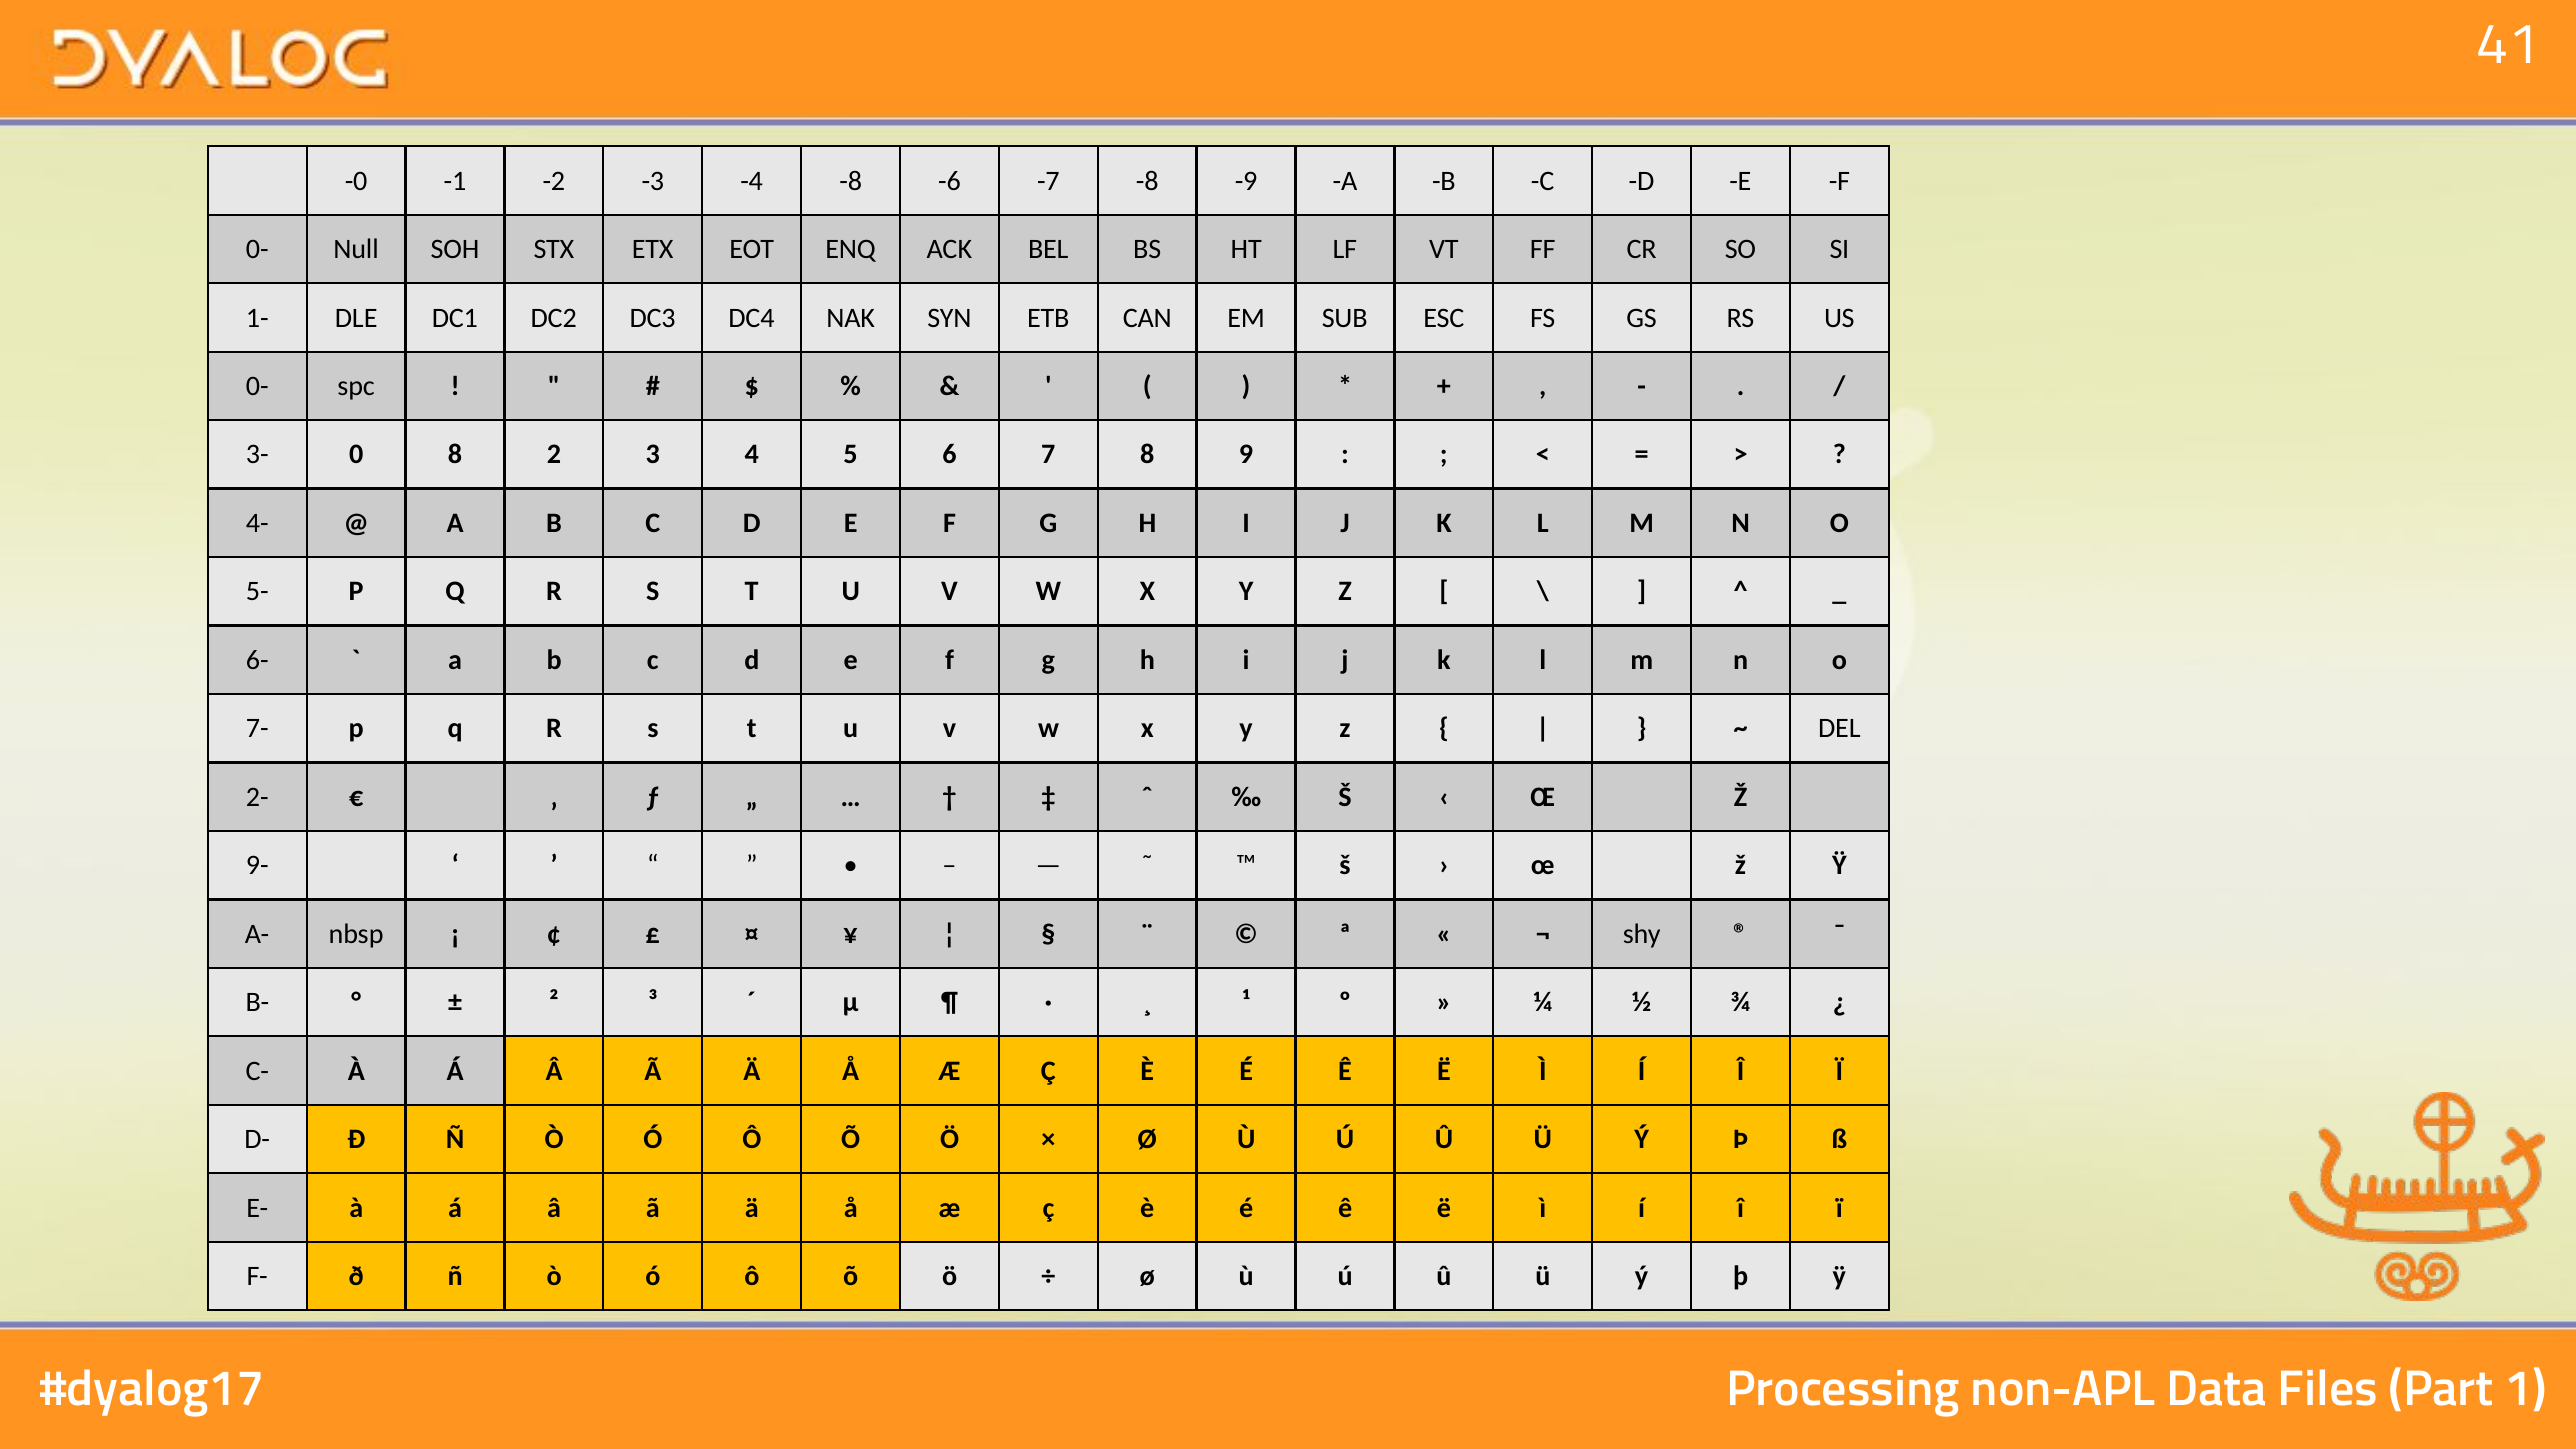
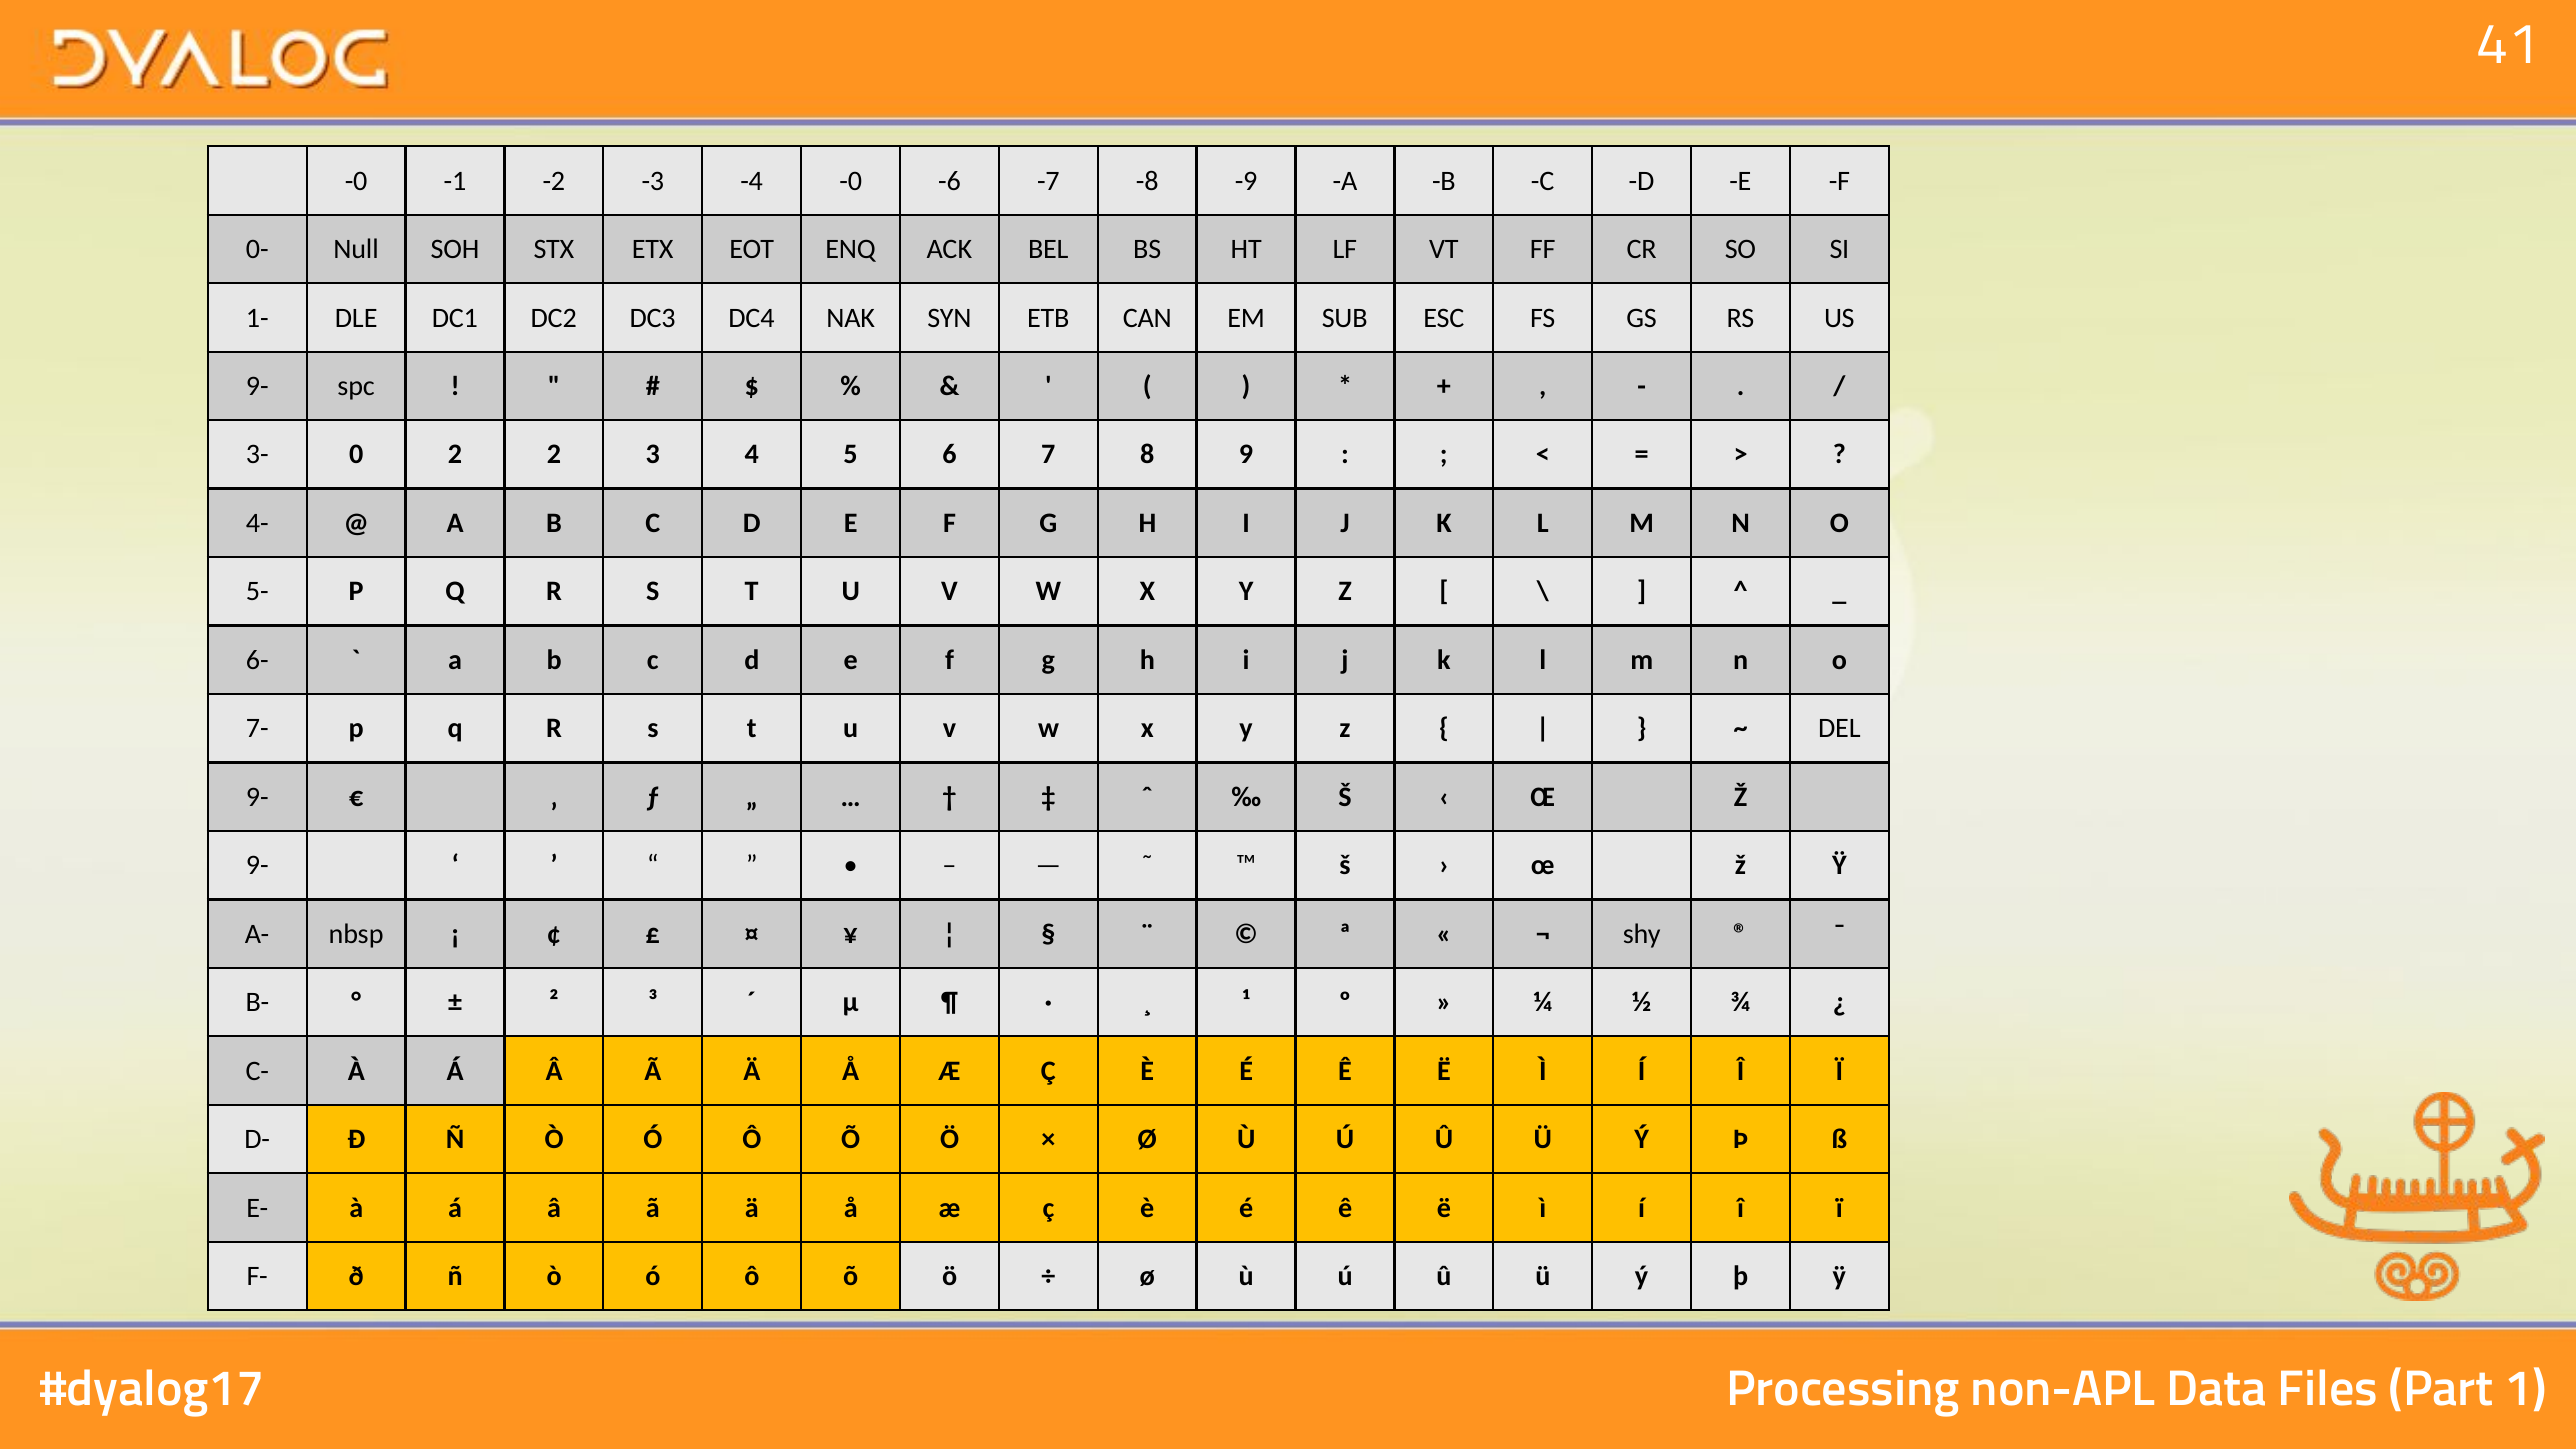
-4 -8: -8 -> -0
0- at (257, 386): 0- -> 9-
0 8: 8 -> 2
2- at (257, 797): 2- -> 9-
